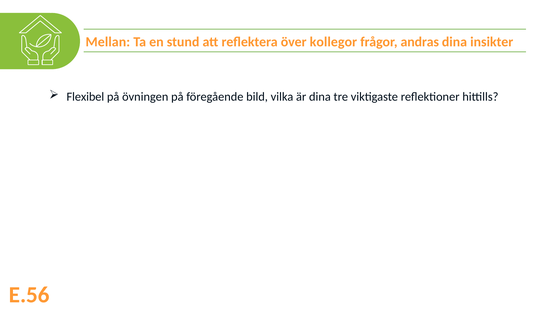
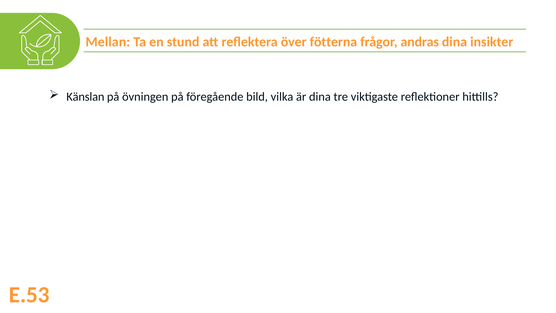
kollegor: kollegor -> fötterna
Flexibel: Flexibel -> Känslan
E.56: E.56 -> E.53
